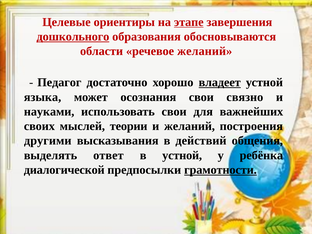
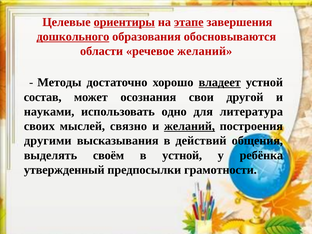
ориентиры underline: none -> present
Педагог: Педагог -> Методы
языка: языка -> состав
связно: связно -> другой
использовать свои: свои -> одно
важнейших: важнейших -> литература
теории: теории -> связно
желаний at (189, 126) underline: none -> present
ответ: ответ -> своём
диалогической: диалогической -> утвержденный
грамотности underline: present -> none
